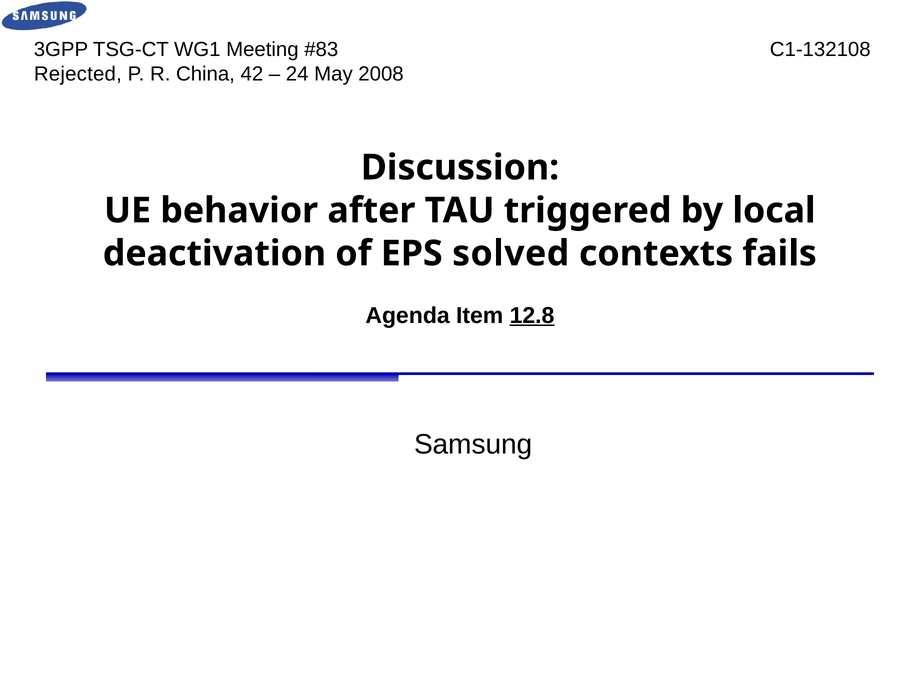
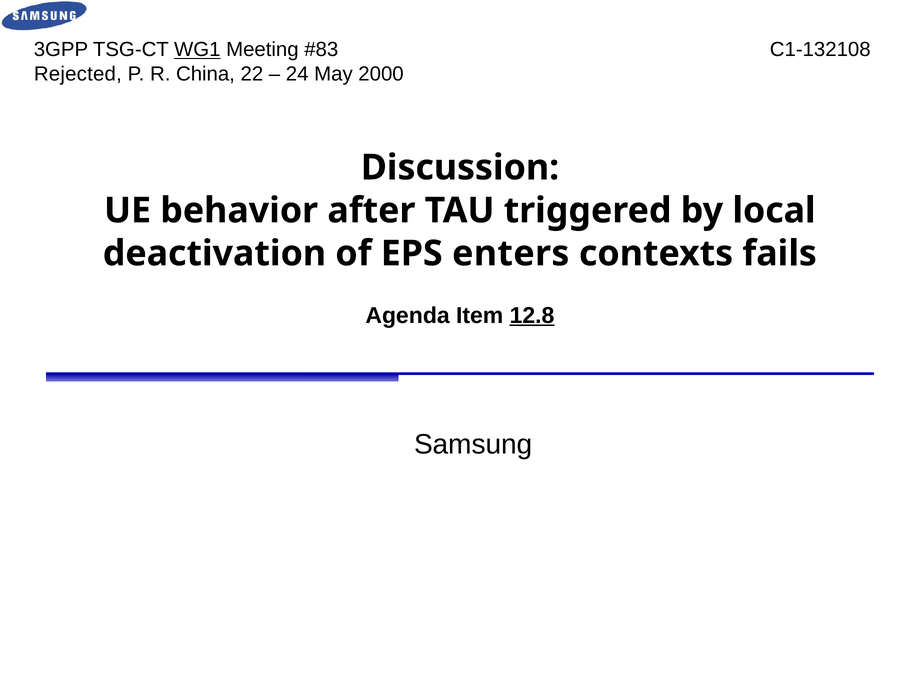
WG1 underline: none -> present
42: 42 -> 22
2008: 2008 -> 2000
solved: solved -> enters
